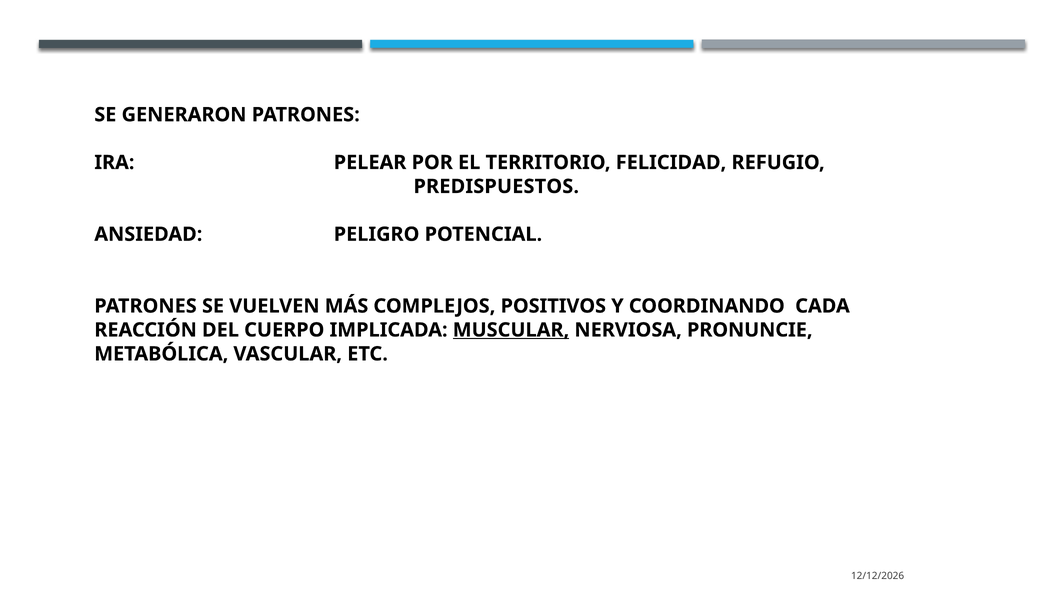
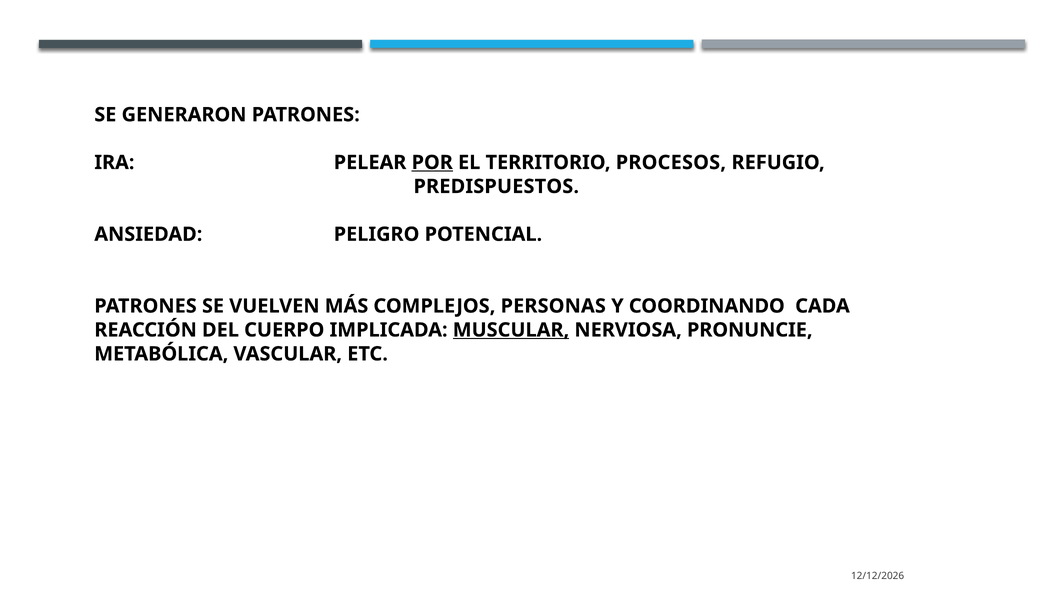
POR underline: none -> present
FELICIDAD: FELICIDAD -> PROCESOS
POSITIVOS: POSITIVOS -> PERSONAS
